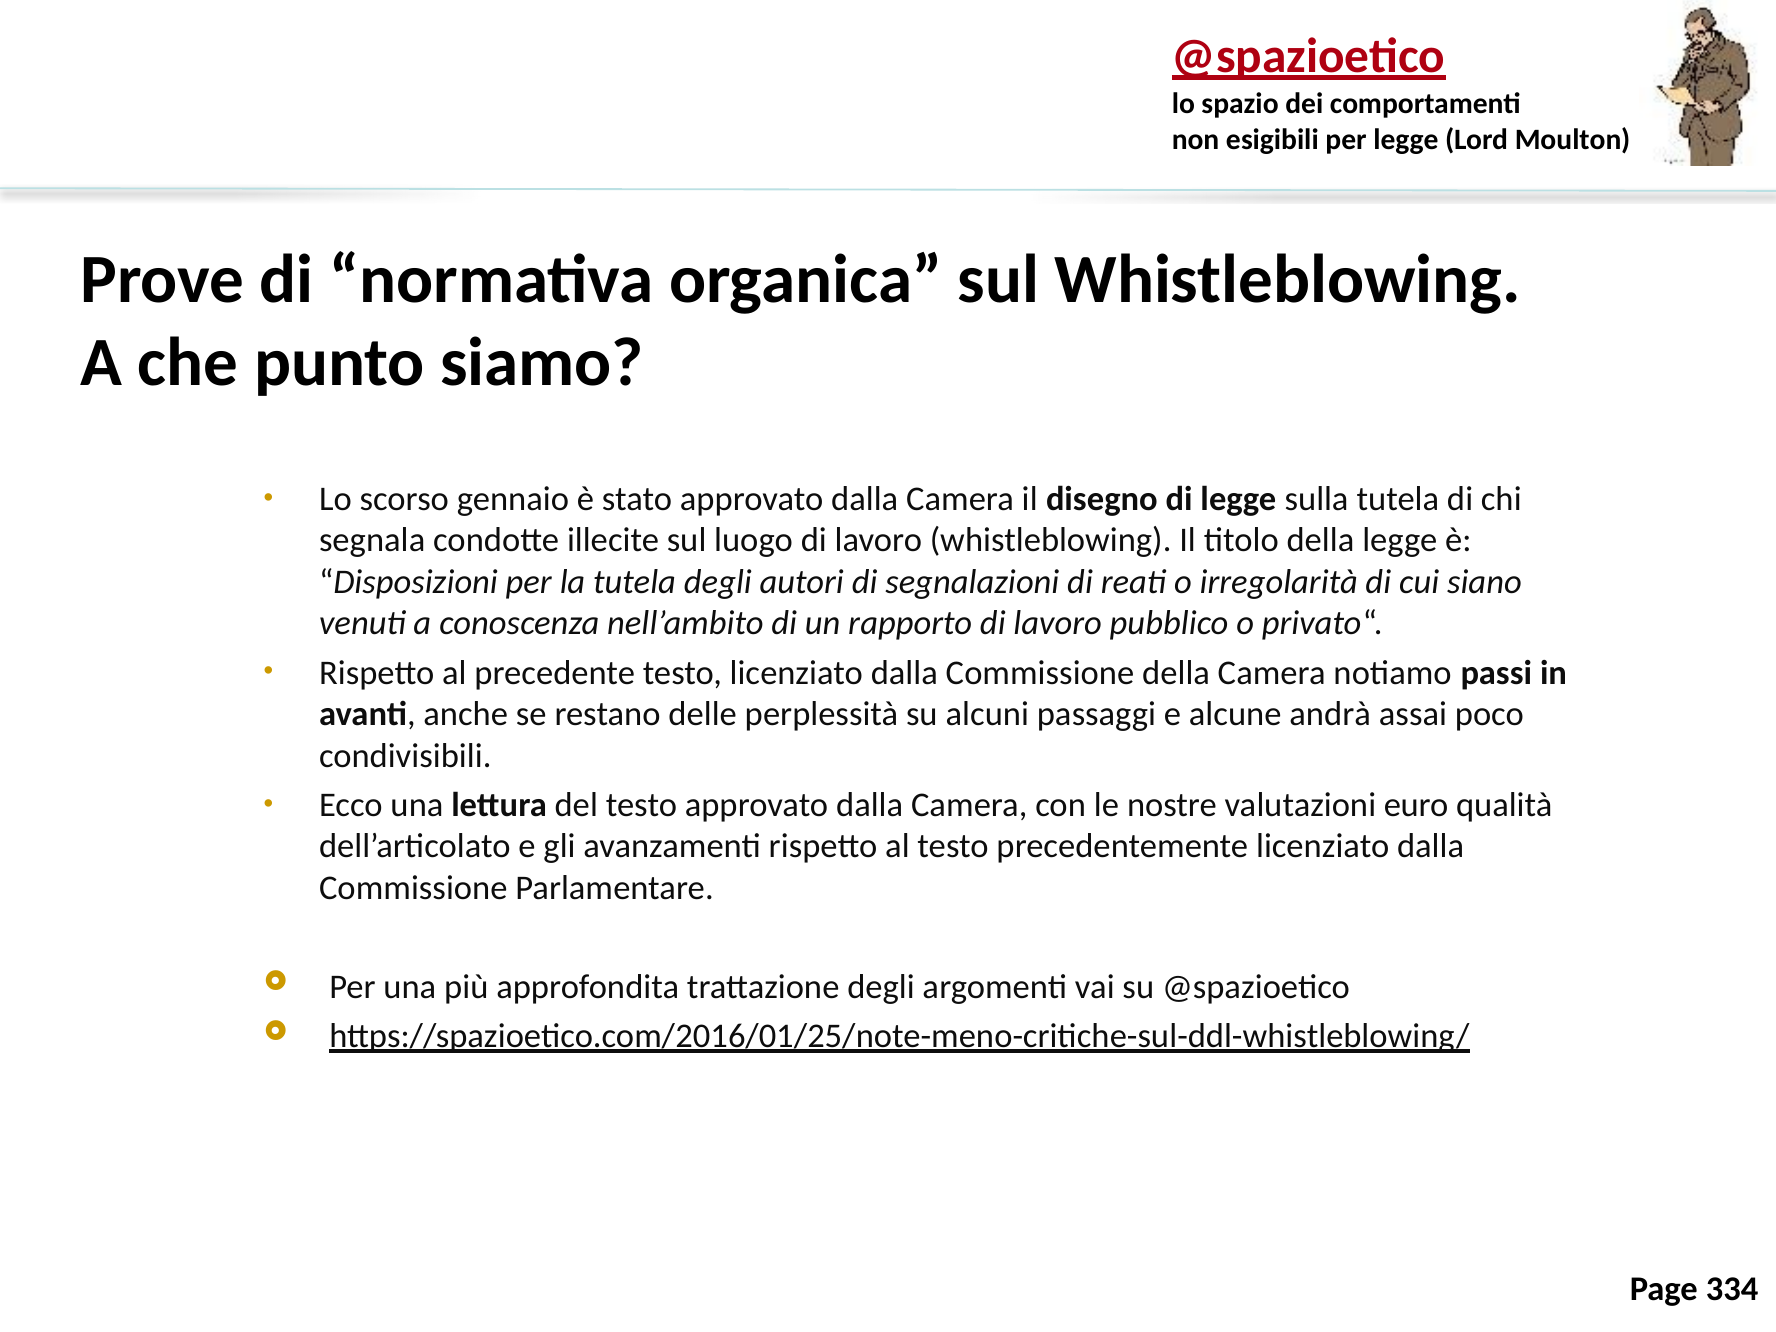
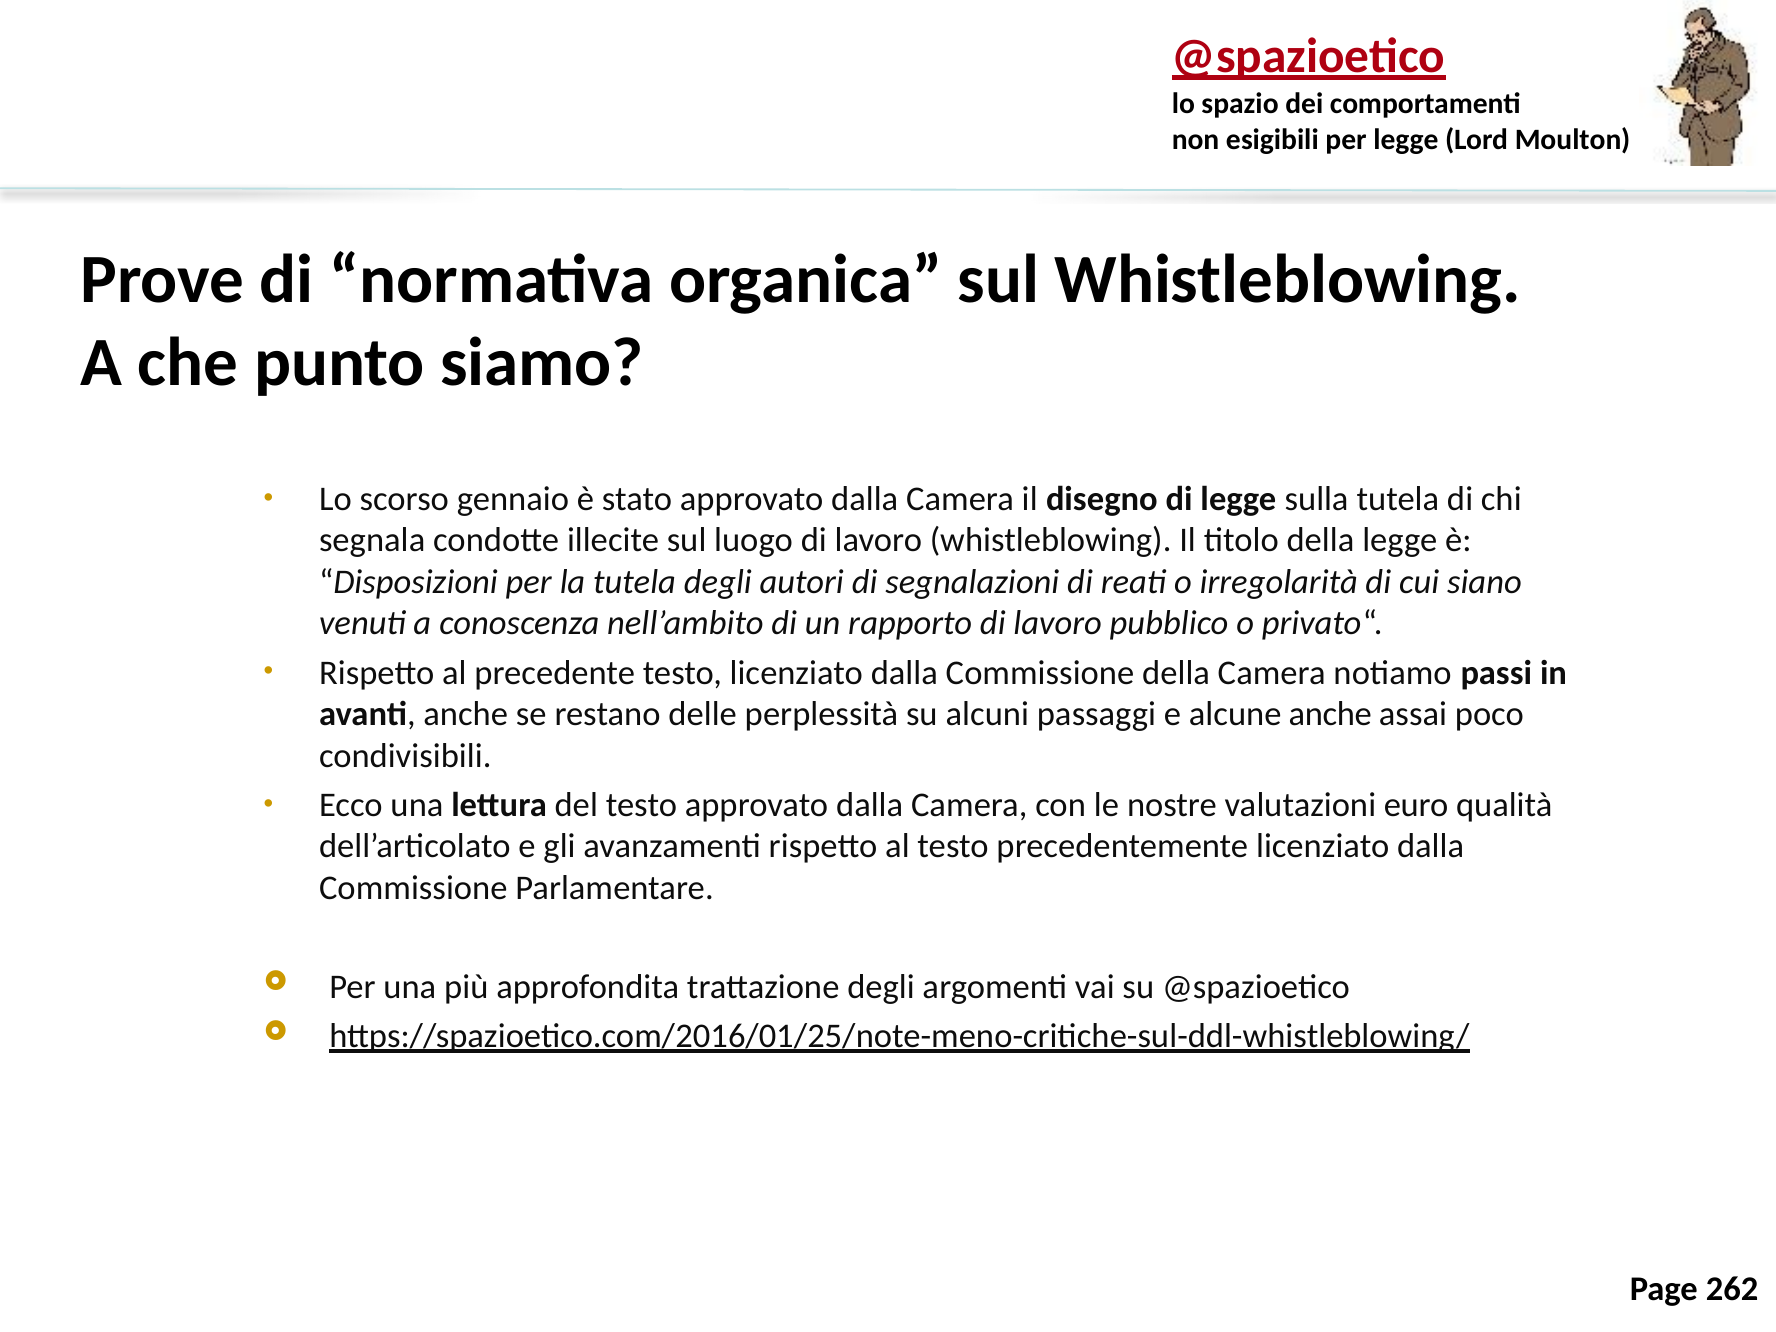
alcune andrà: andrà -> anche
334: 334 -> 262
